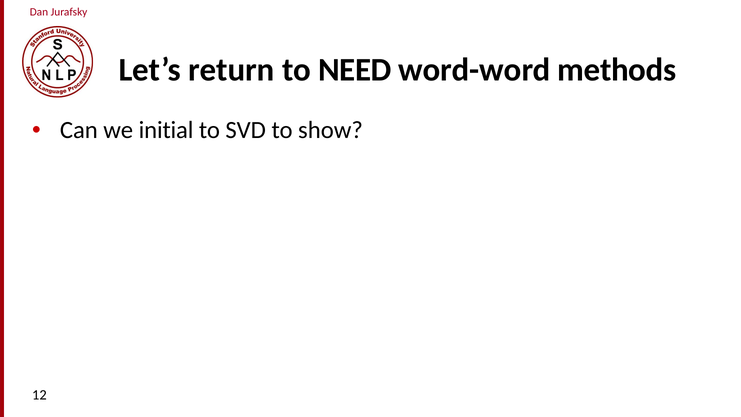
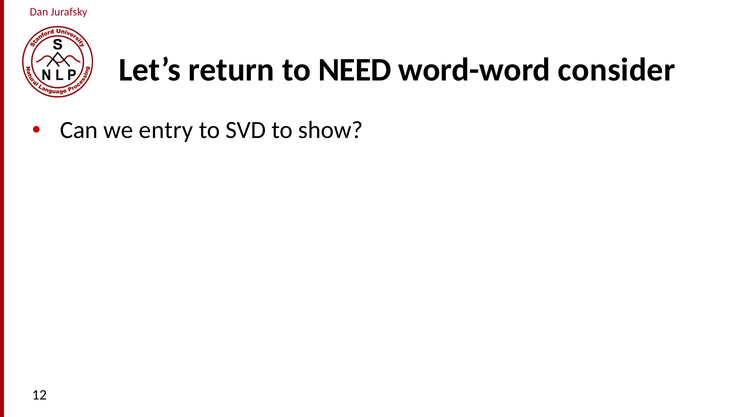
methods: methods -> consider
initial: initial -> entry
